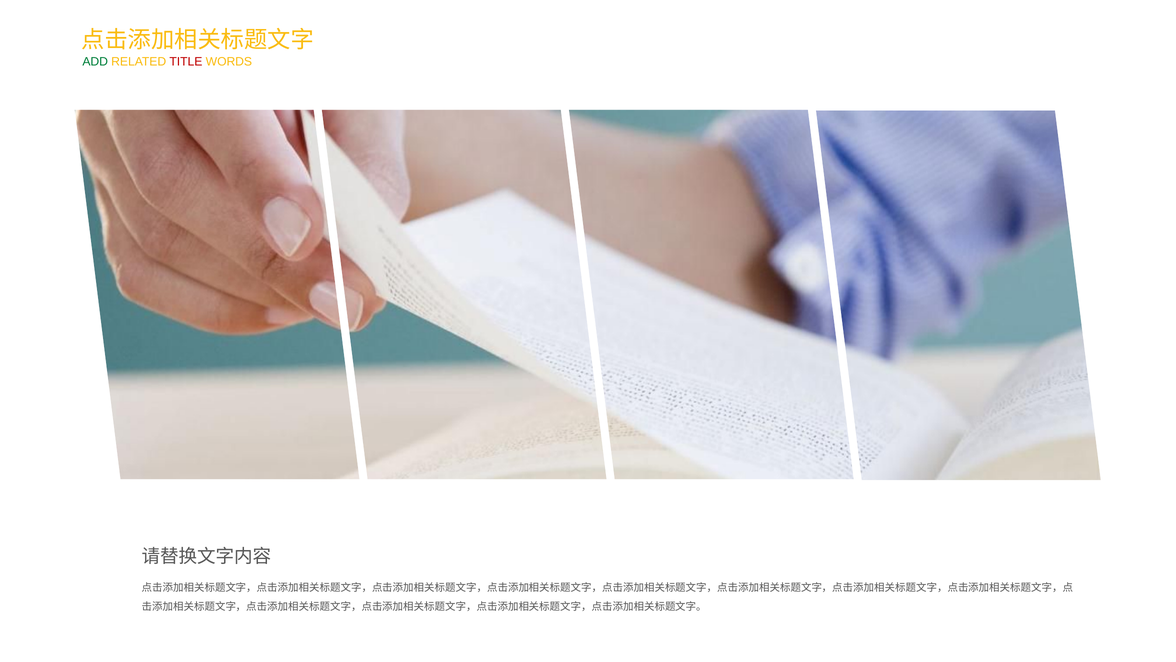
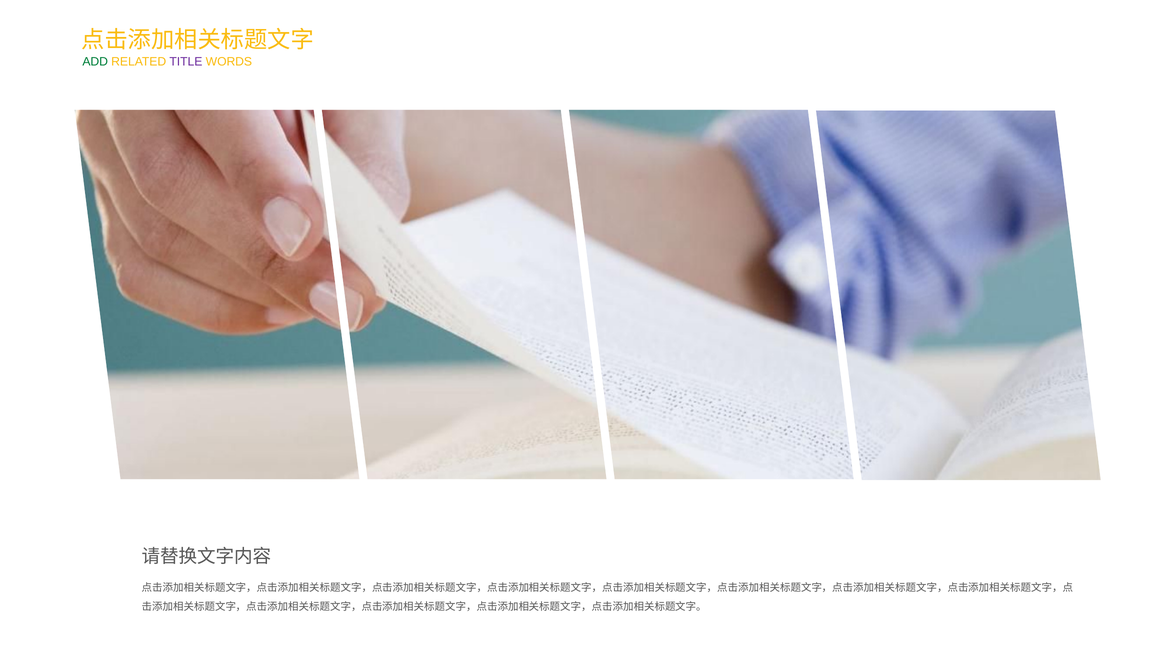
TITLE colour: red -> purple
